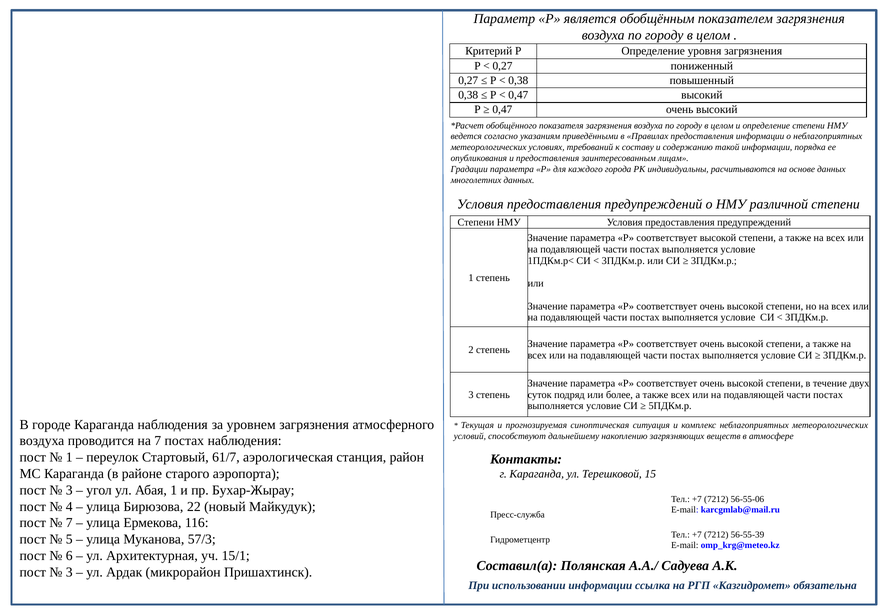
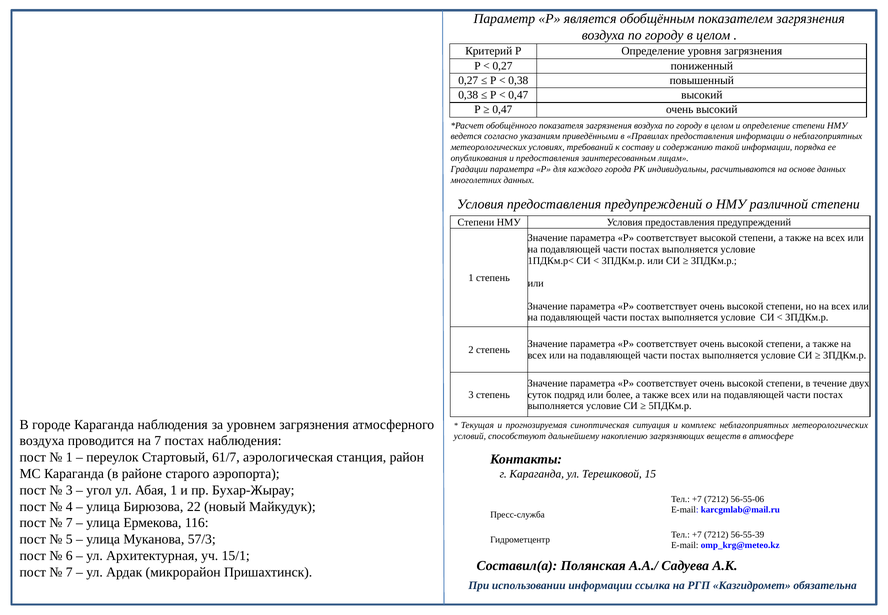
3 at (69, 572): 3 -> 7
